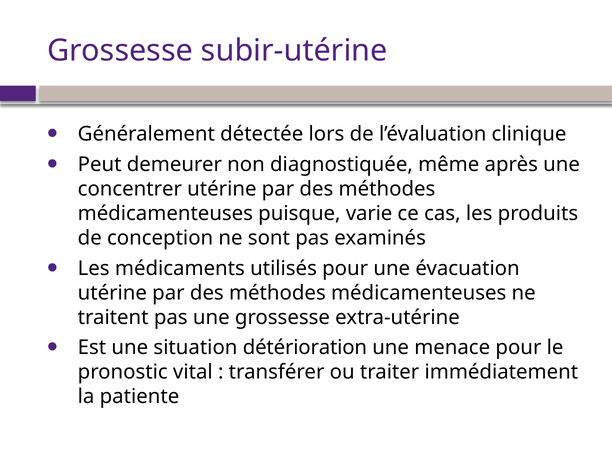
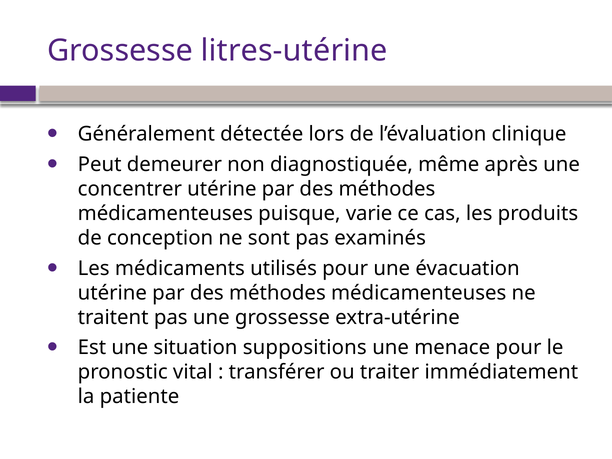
subir-utérine: subir-utérine -> litres-utérine
détérioration: détérioration -> suppositions
